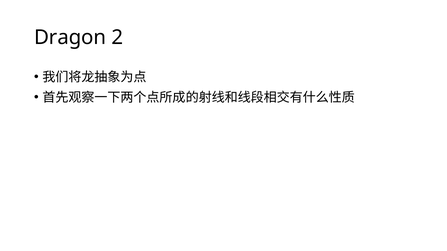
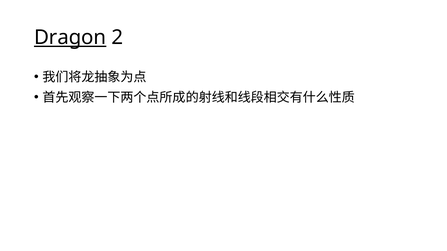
Dragon underline: none -> present
